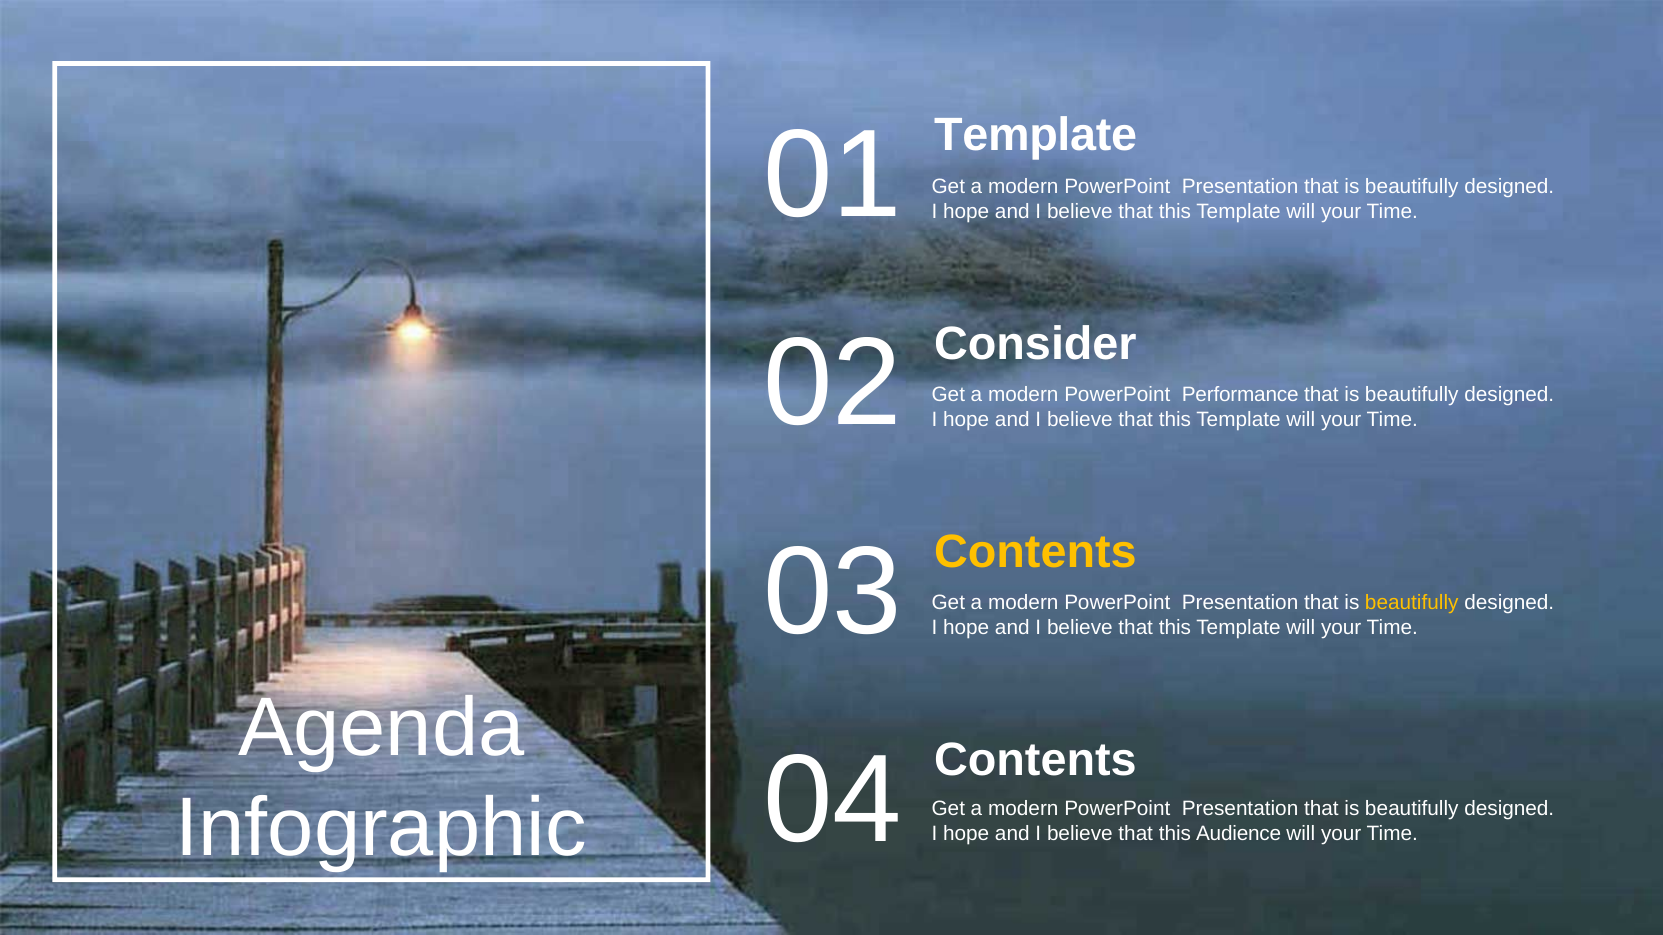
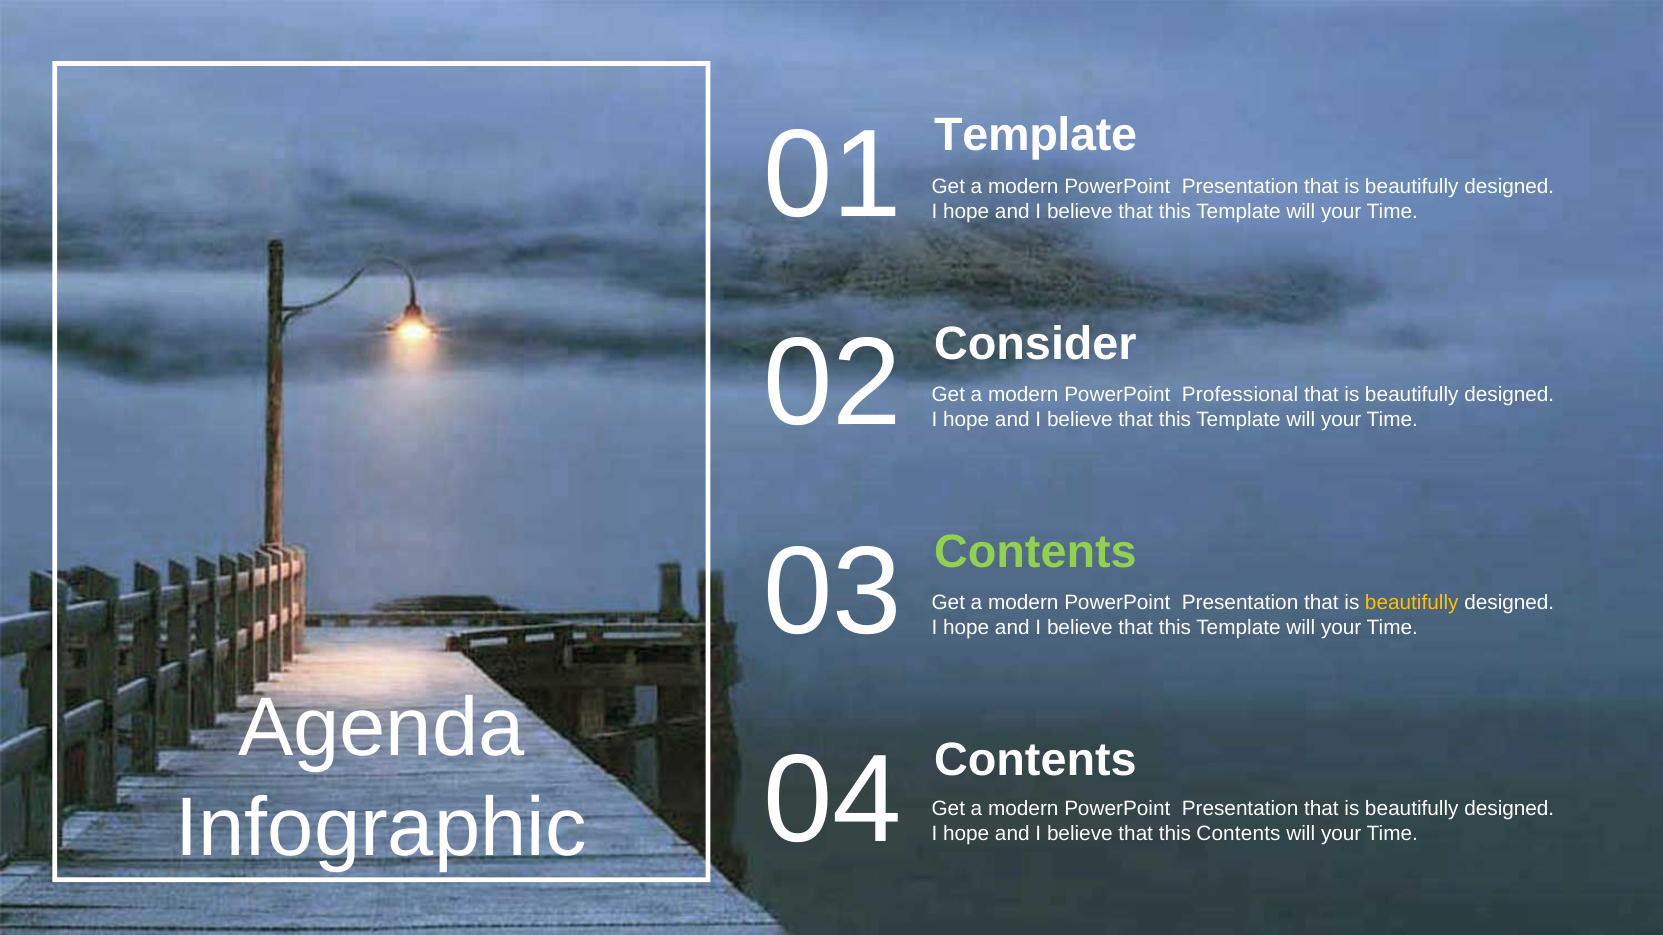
Performance: Performance -> Professional
Contents at (1035, 553) colour: yellow -> light green
this Audience: Audience -> Contents
